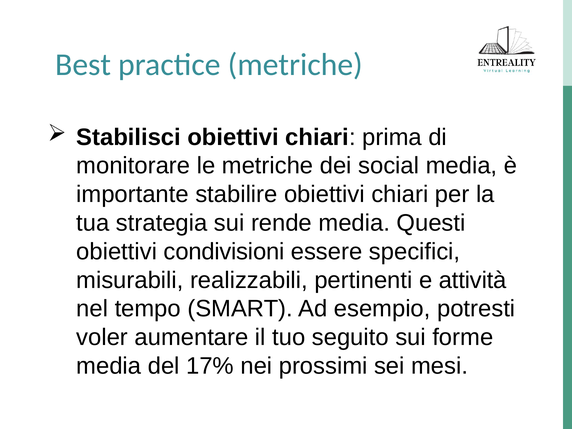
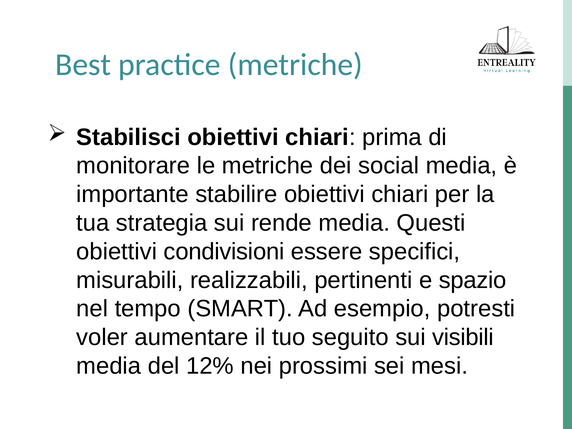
attività: attività -> spazio
forme: forme -> visibili
17%: 17% -> 12%
